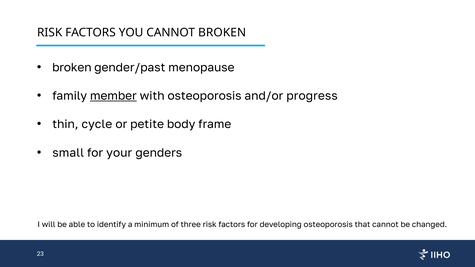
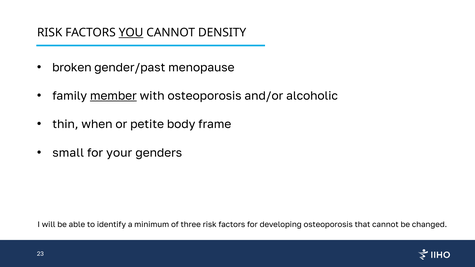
YOU underline: none -> present
CANNOT BROKEN: BROKEN -> DENSITY
progress: progress -> alcoholic
cycle: cycle -> when
